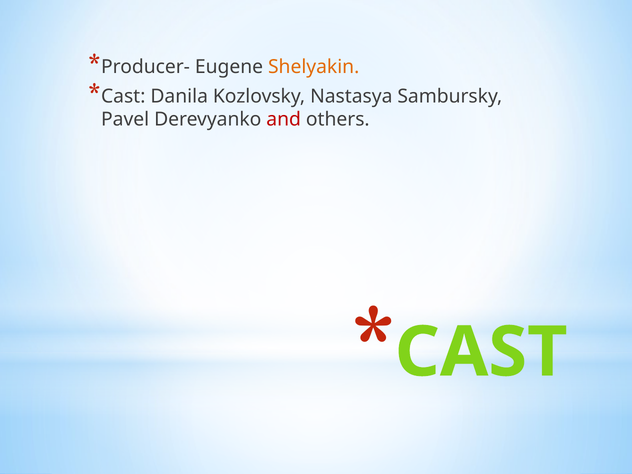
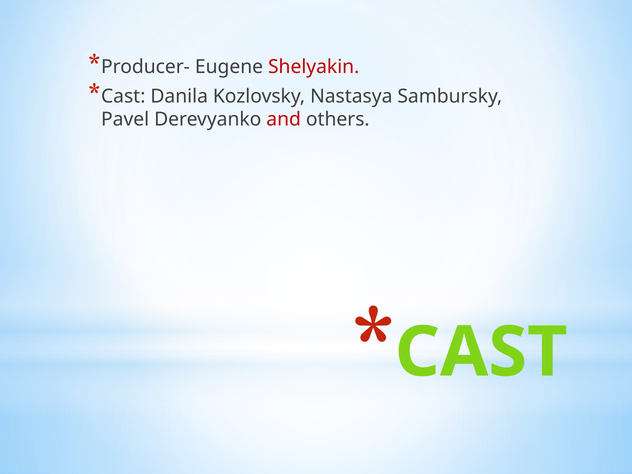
Shelyakin colour: orange -> red
